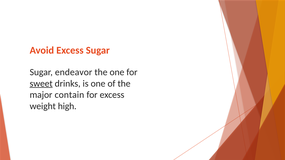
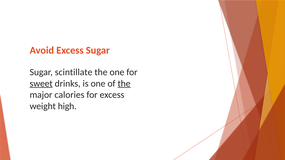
endeavor: endeavor -> scintillate
the at (124, 84) underline: none -> present
contain: contain -> calories
